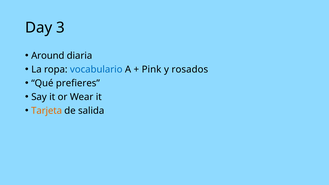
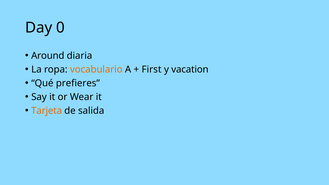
3: 3 -> 0
vocabulario colour: blue -> orange
Pink: Pink -> First
rosados: rosados -> vacation
